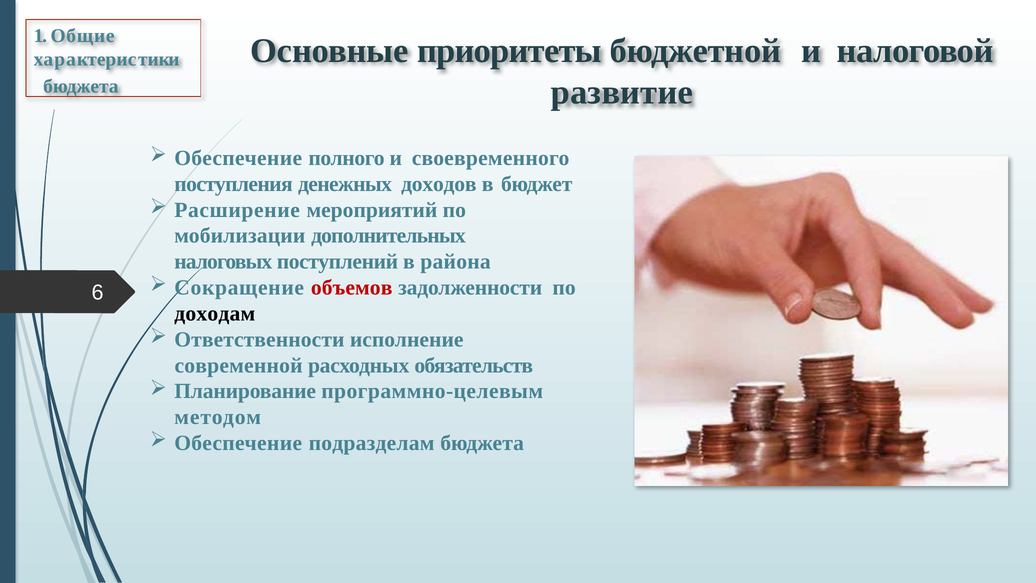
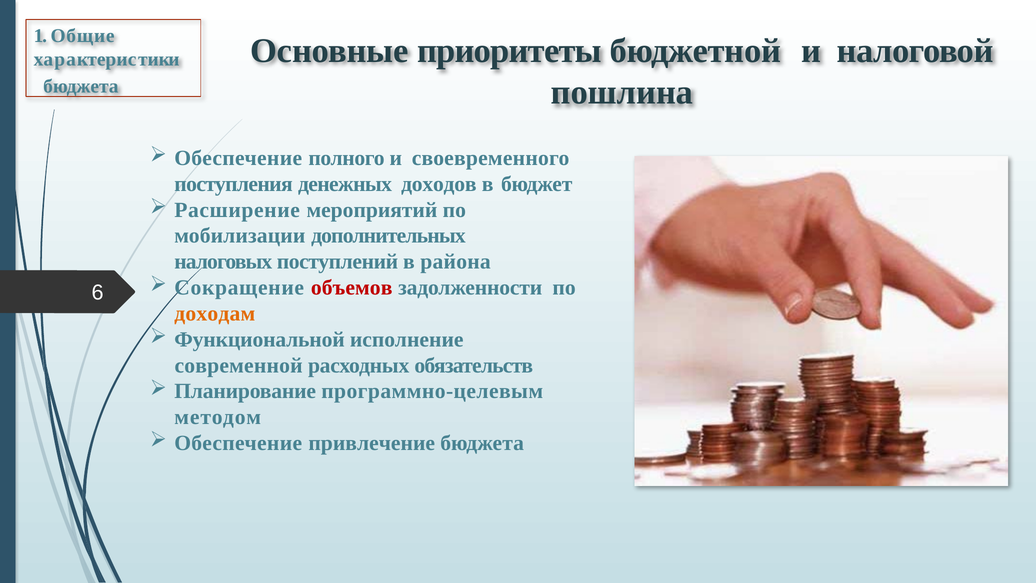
развитие: развитие -> пошлина
доходам colour: black -> orange
Ответственности: Ответственности -> Функциональной
подразделам: подразделам -> привлечение
